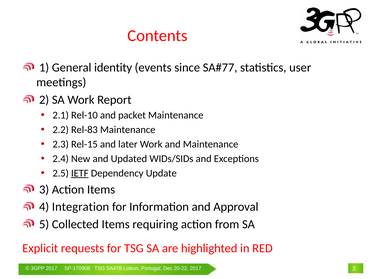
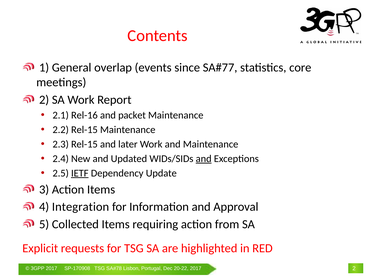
identity: identity -> overlap
user: user -> core
Rel-10: Rel-10 -> Rel-16
2.2 Rel-83: Rel-83 -> Rel-15
and at (204, 159) underline: none -> present
